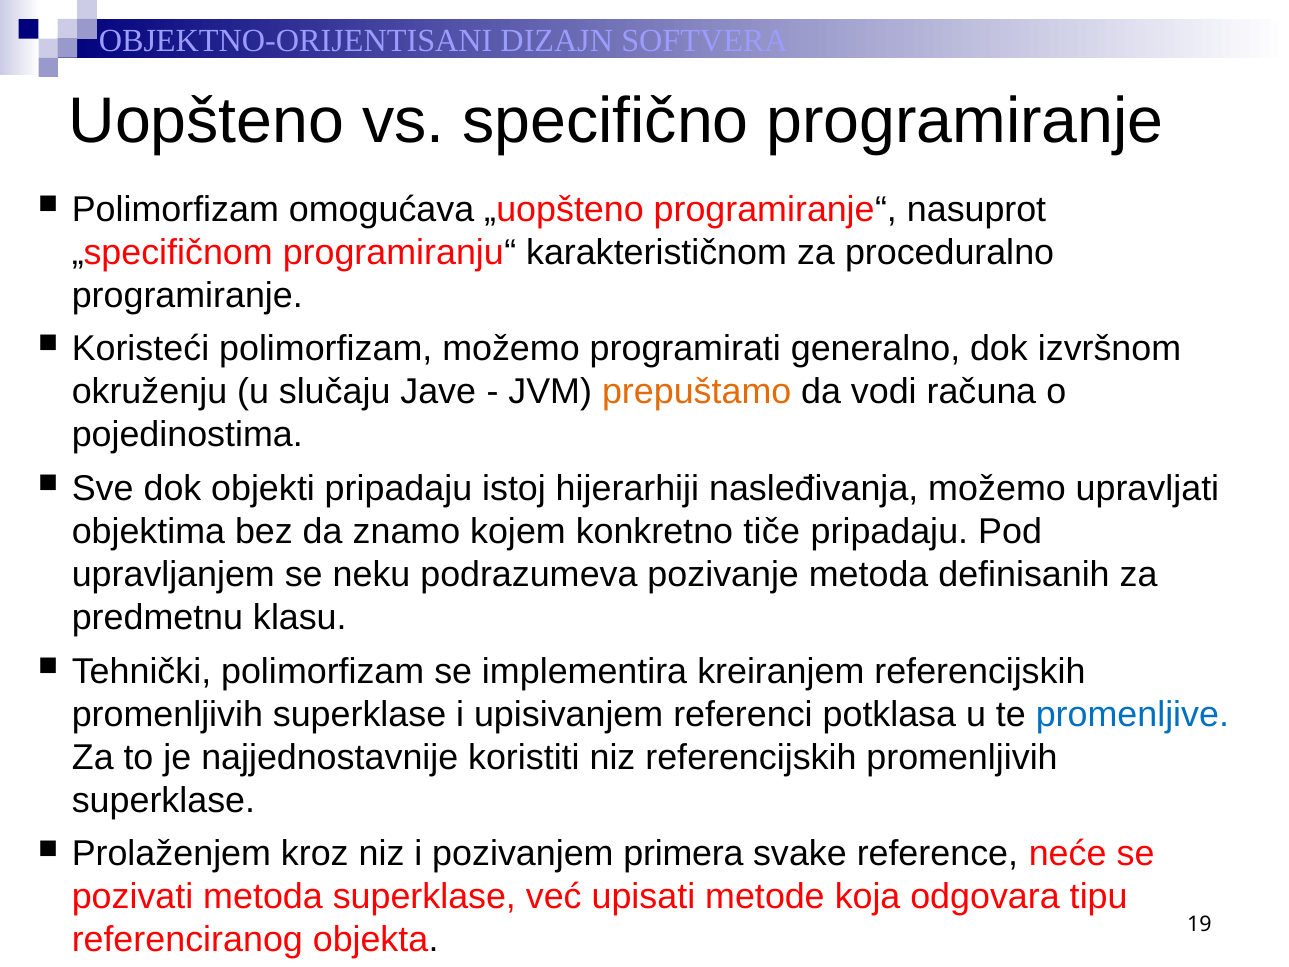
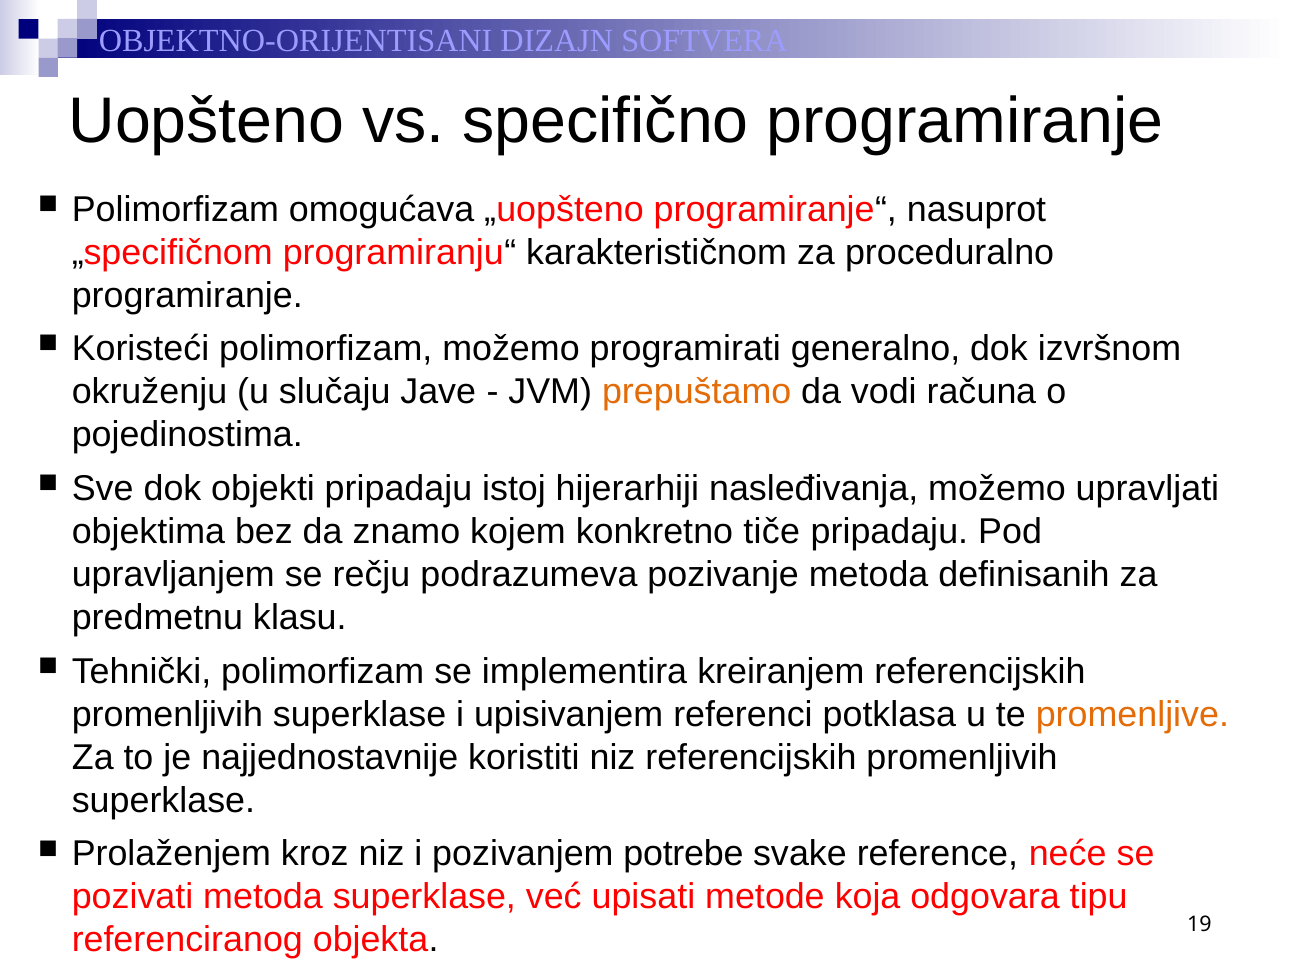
neku: neku -> rečju
promenljive colour: blue -> orange
primera: primera -> potrebe
